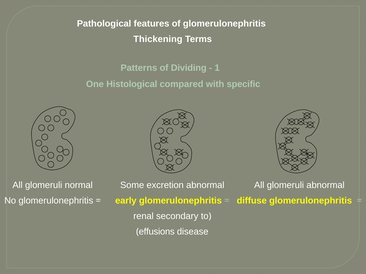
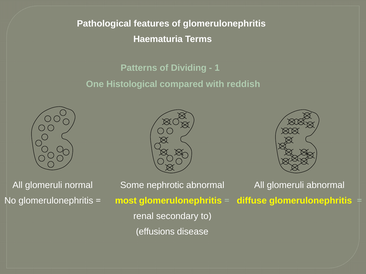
Thickening: Thickening -> Haematuria
specific: specific -> reddish
excretion: excretion -> nephrotic
early: early -> most
